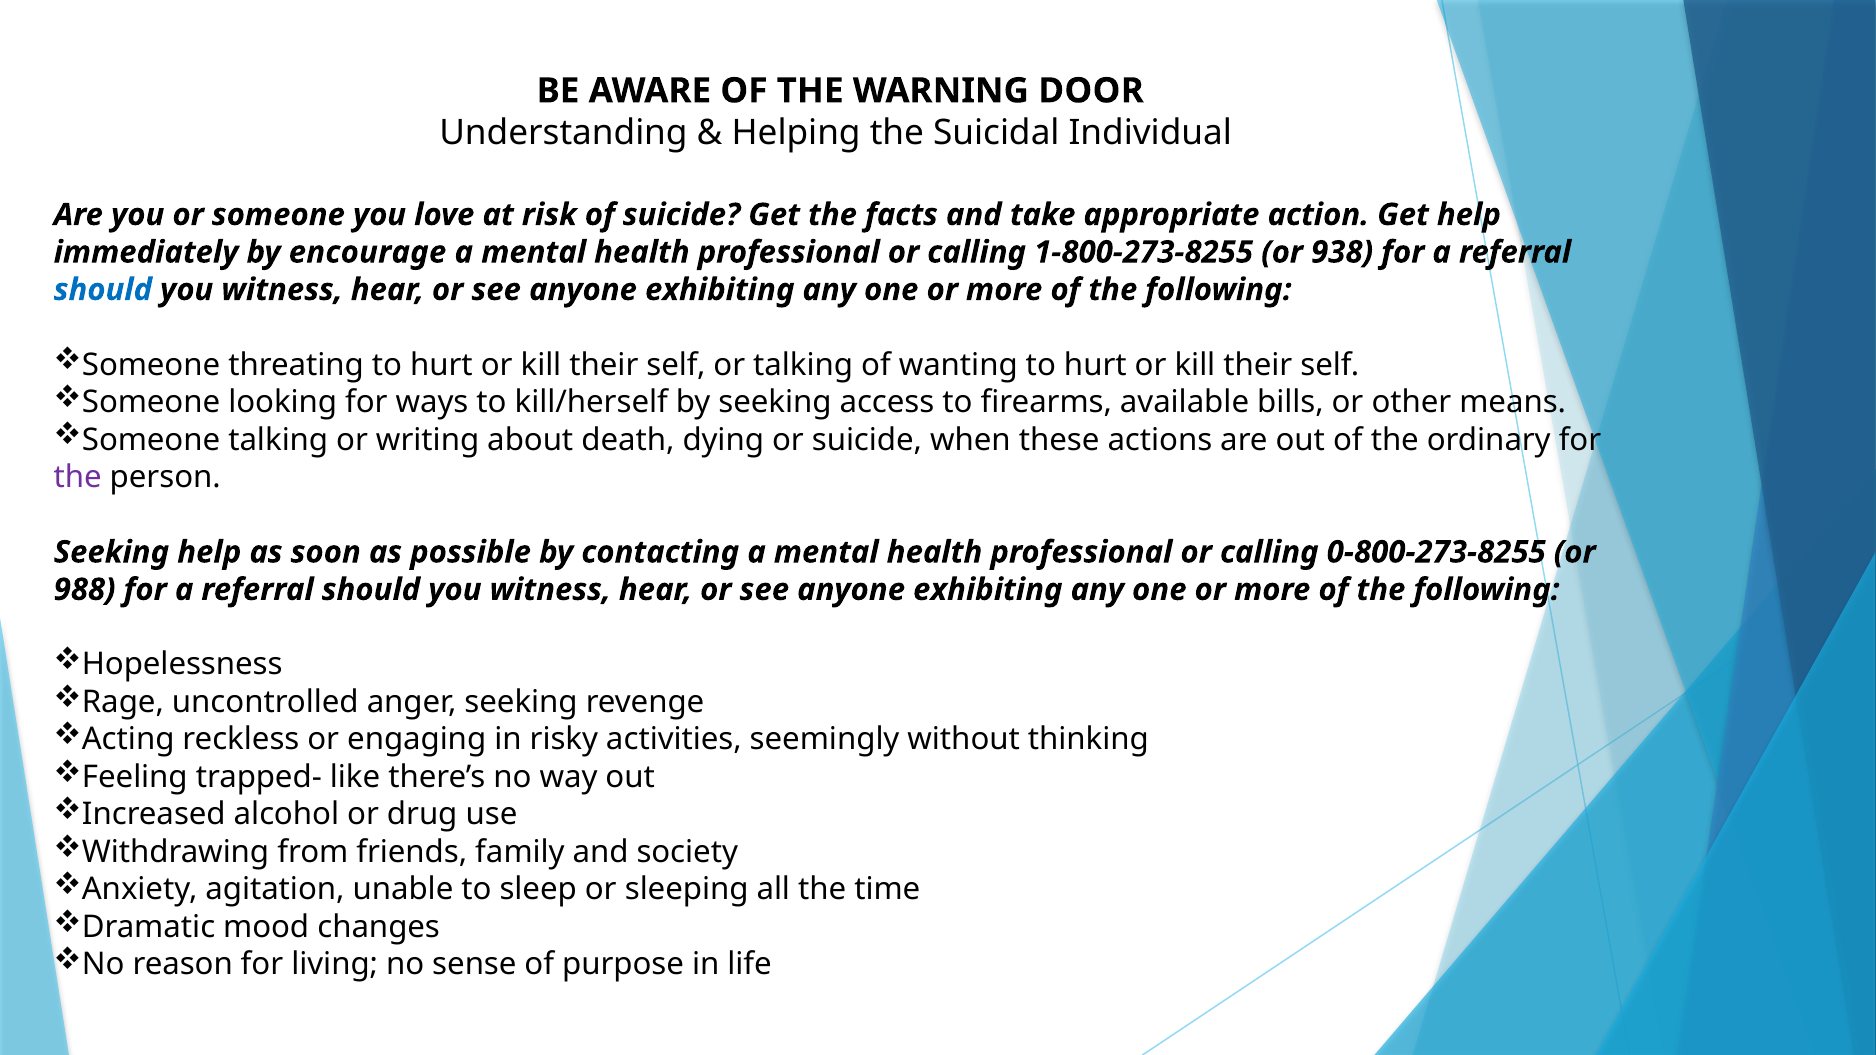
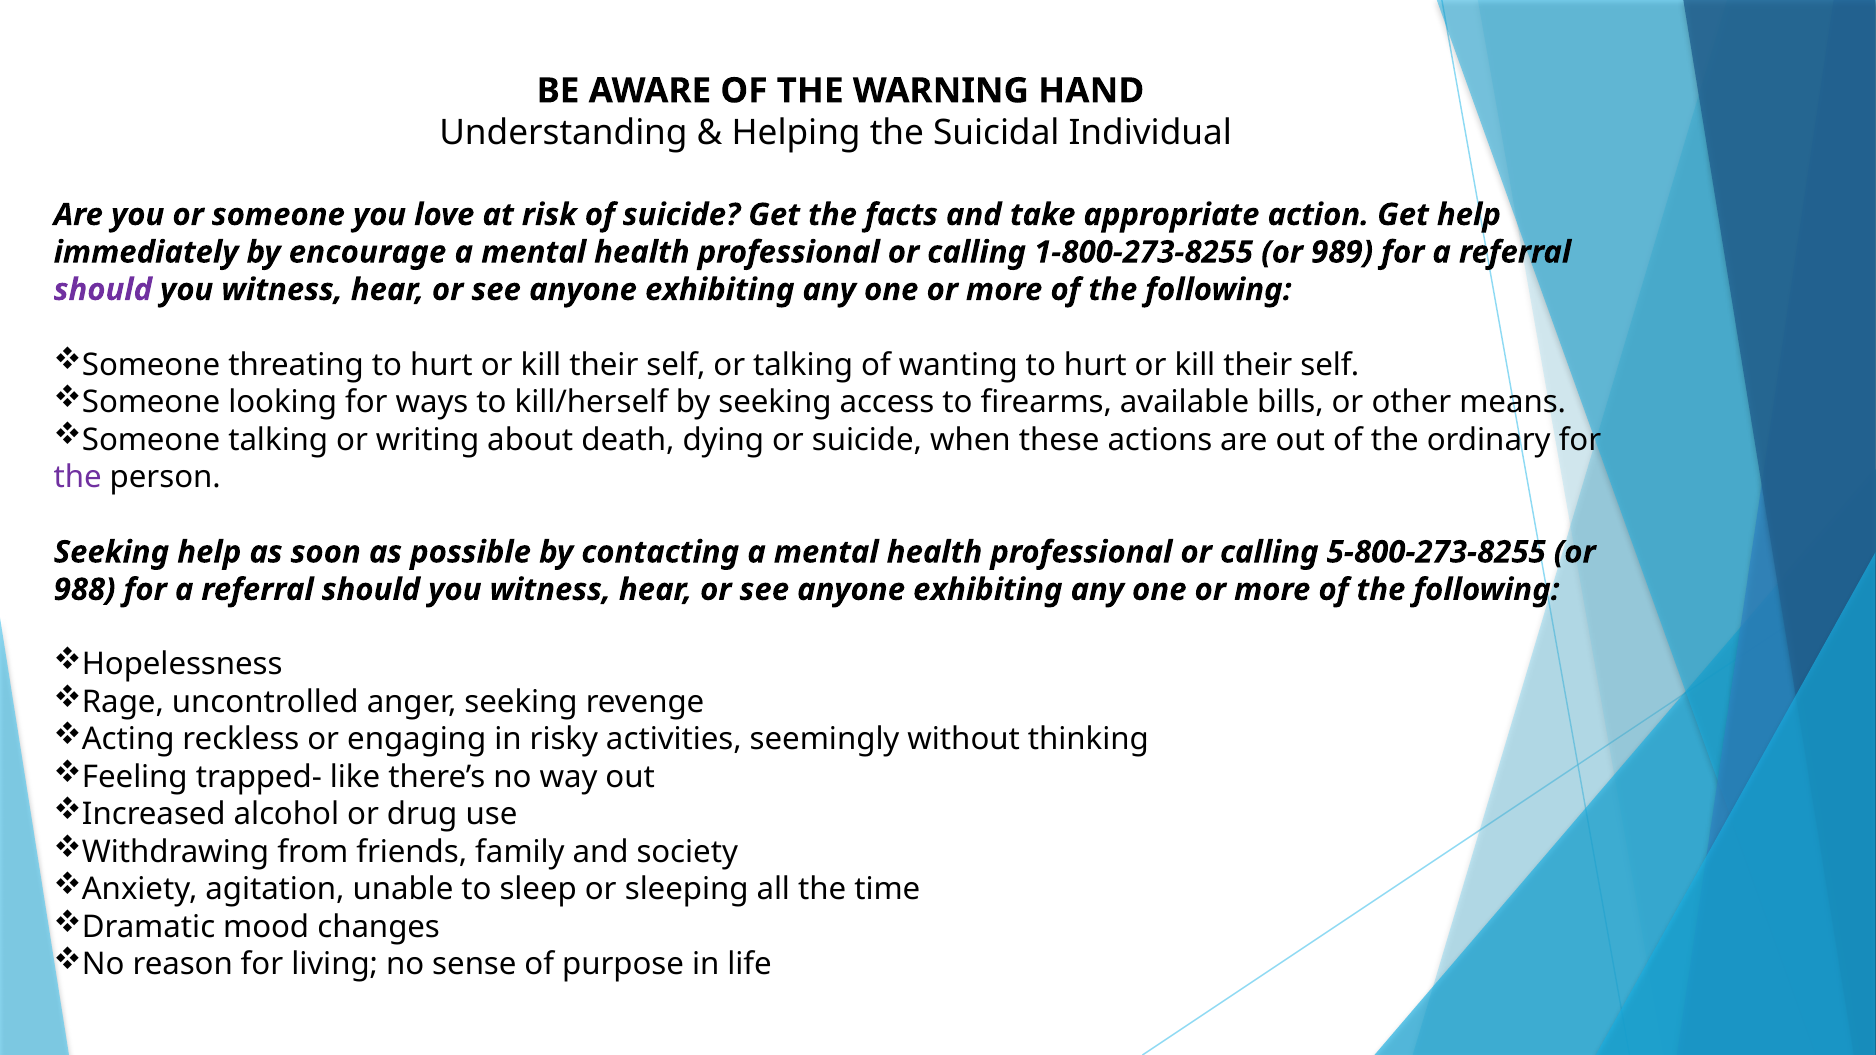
DOOR: DOOR -> HAND
938: 938 -> 989
should at (103, 290) colour: blue -> purple
0-800-273-8255: 0-800-273-8255 -> 5-800-273-8255
